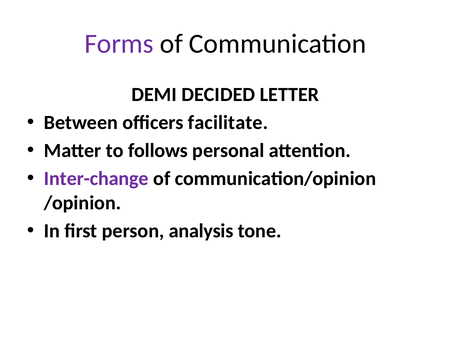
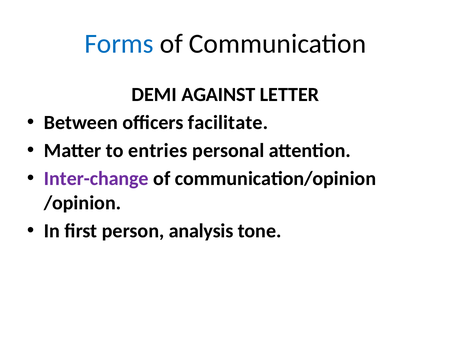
Forms colour: purple -> blue
DECIDED: DECIDED -> AGAINST
follows: follows -> entries
